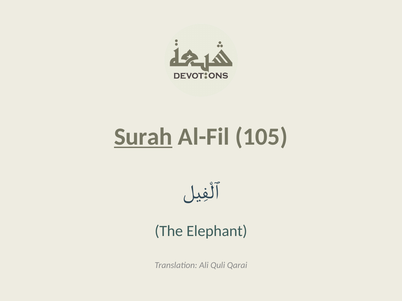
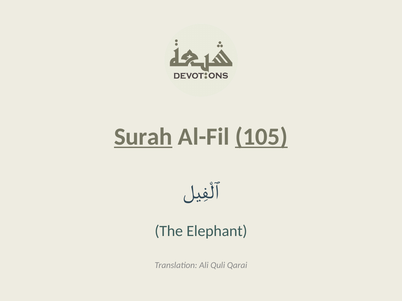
105 underline: none -> present
